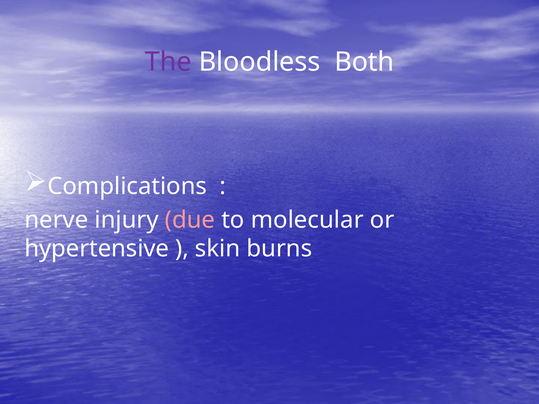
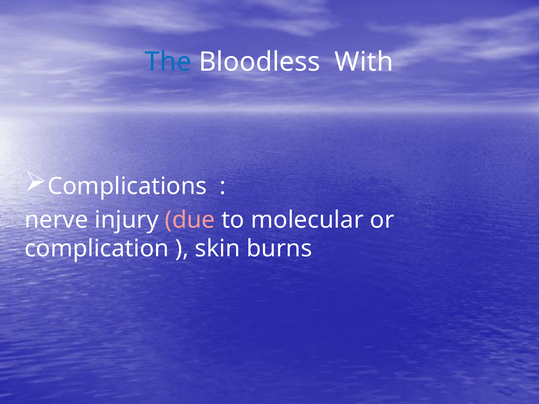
The colour: purple -> blue
Both: Both -> With
hypertensive: hypertensive -> complication
